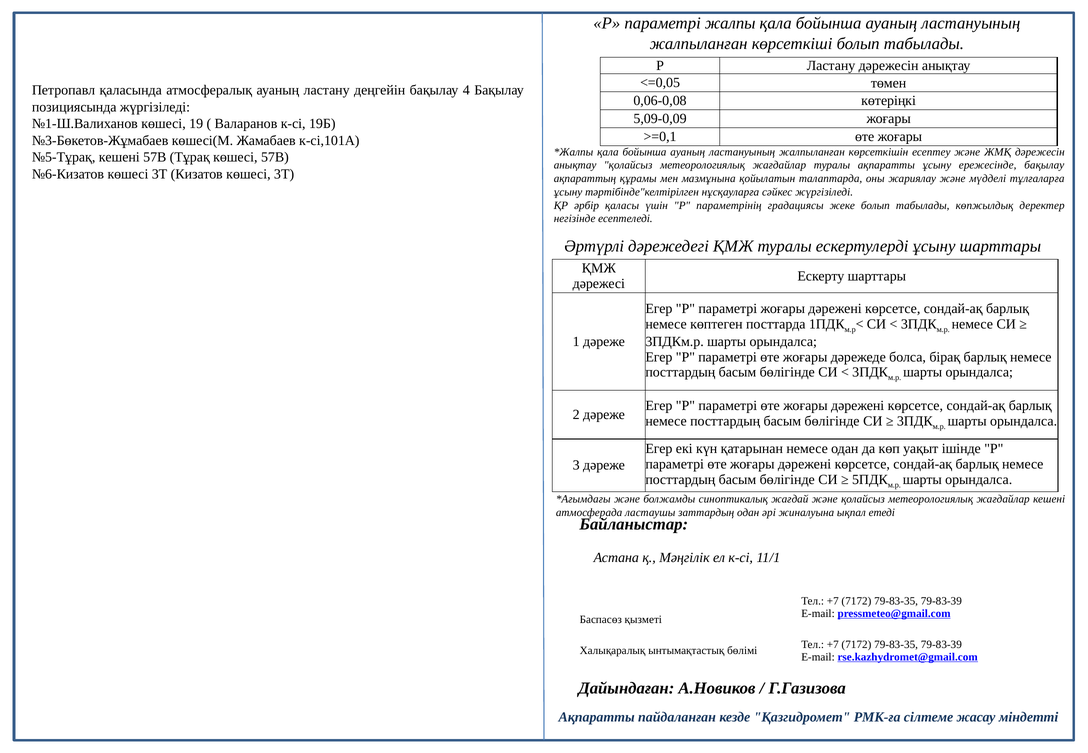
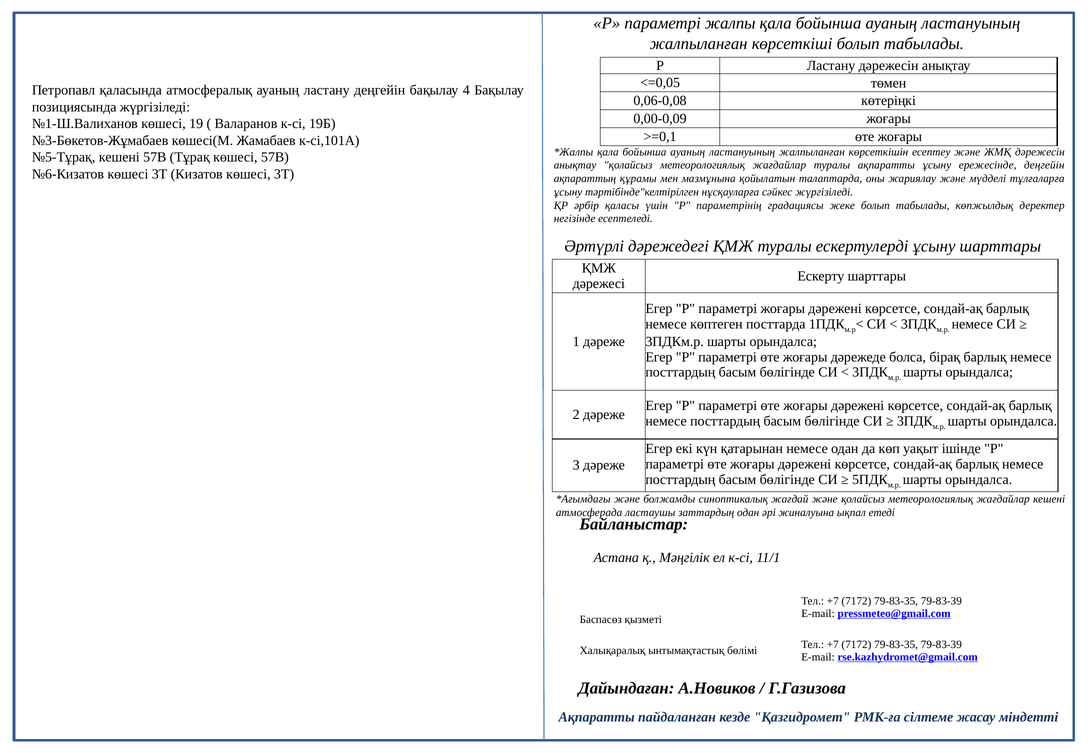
5,09-0,09: 5,09-0,09 -> 0,00-0,09
ережесінде бақылау: бақылау -> деңгейін
